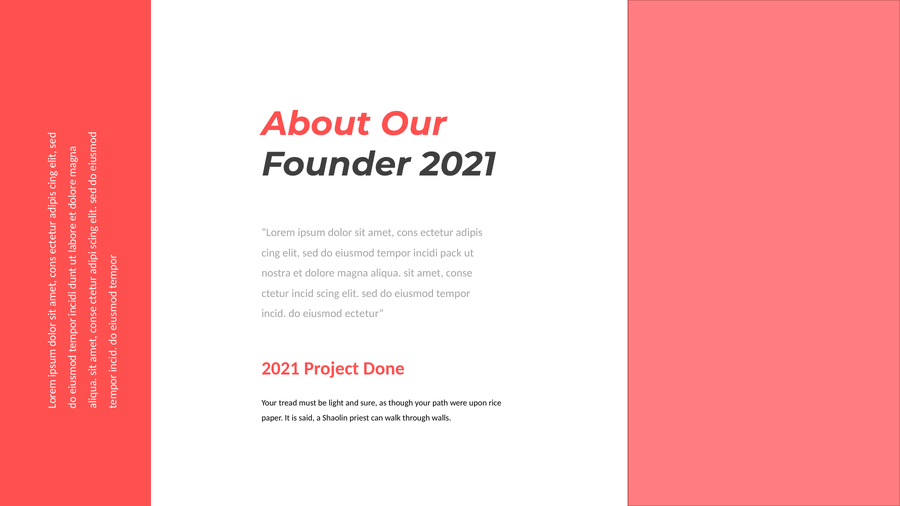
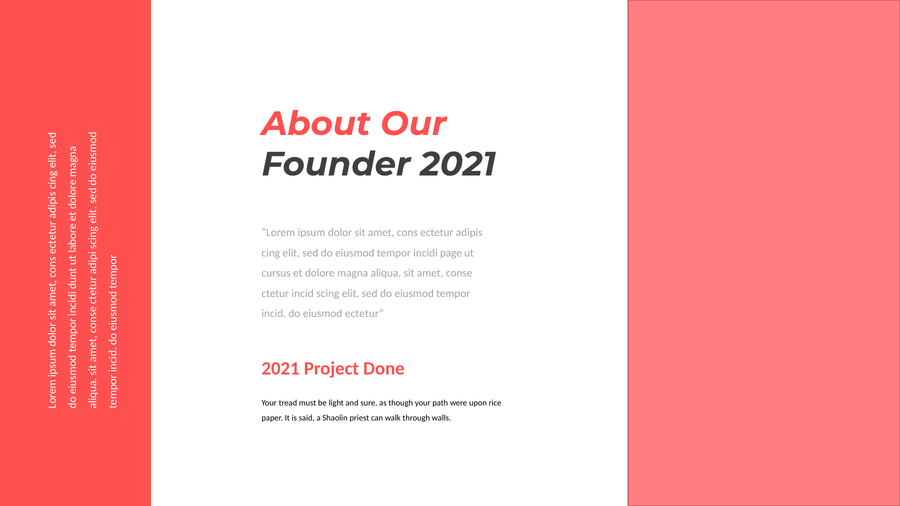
pack: pack -> page
nostra: nostra -> cursus
